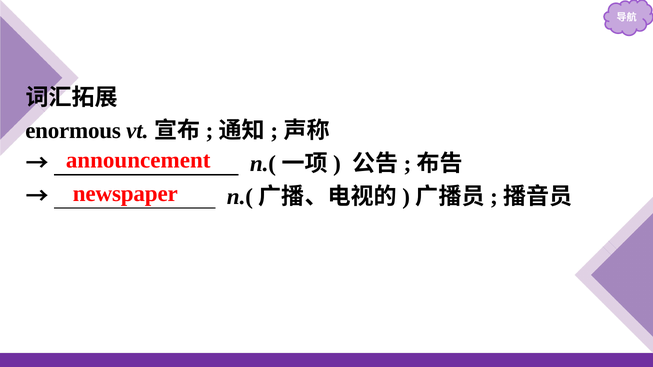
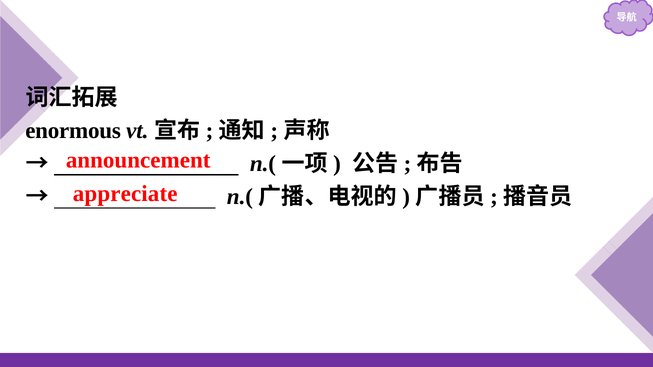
newspaper: newspaper -> appreciate
